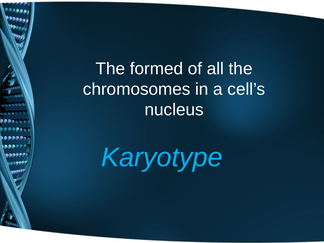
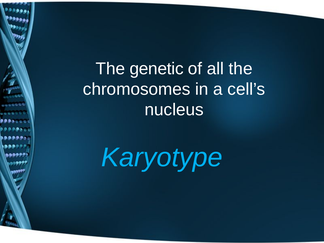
formed: formed -> genetic
